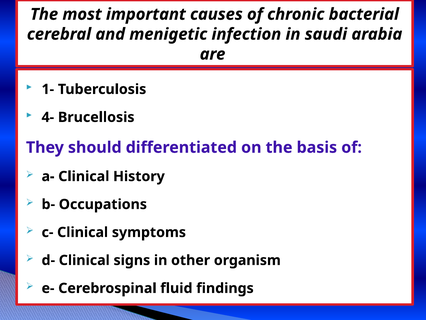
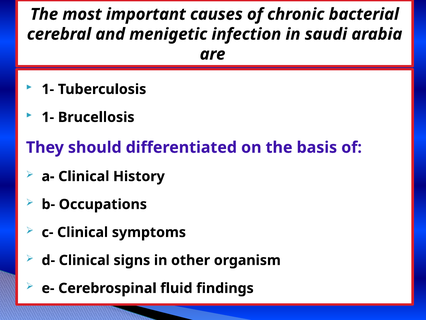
4- at (48, 117): 4- -> 1-
